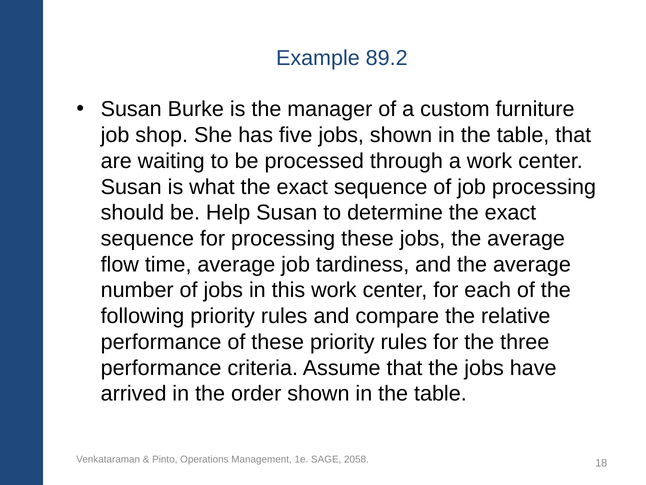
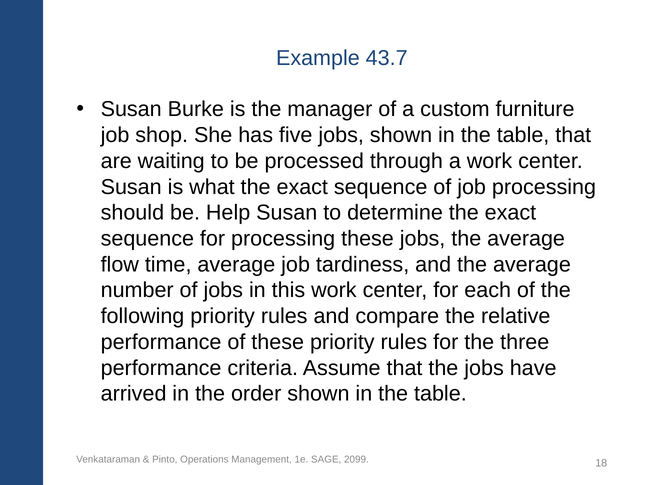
89.2: 89.2 -> 43.7
2058: 2058 -> 2099
